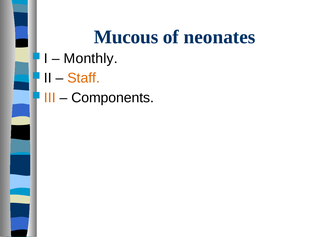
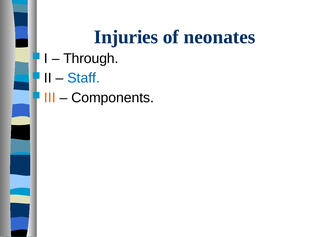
Mucous: Mucous -> Injuries
Monthly: Monthly -> Through
Staff colour: orange -> blue
